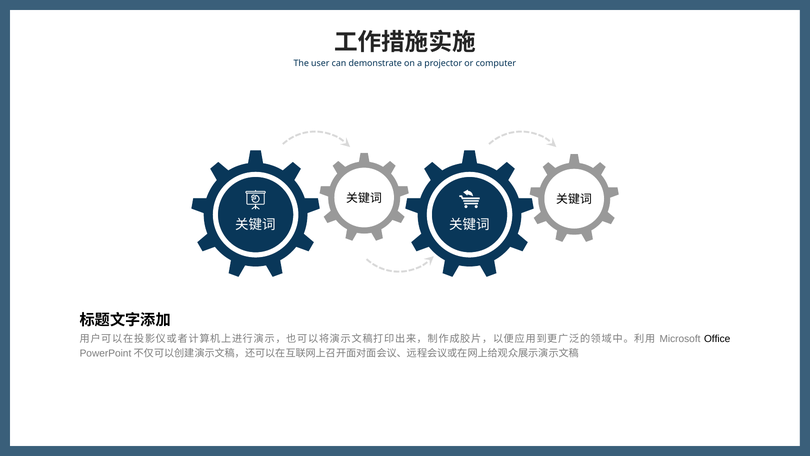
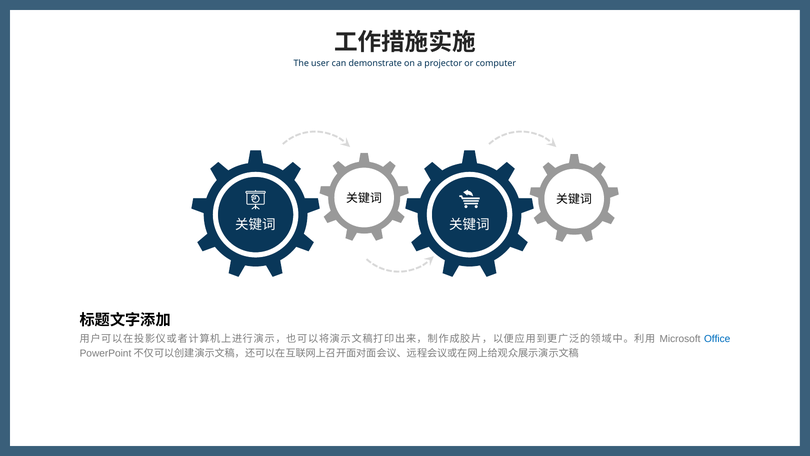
Office colour: black -> blue
